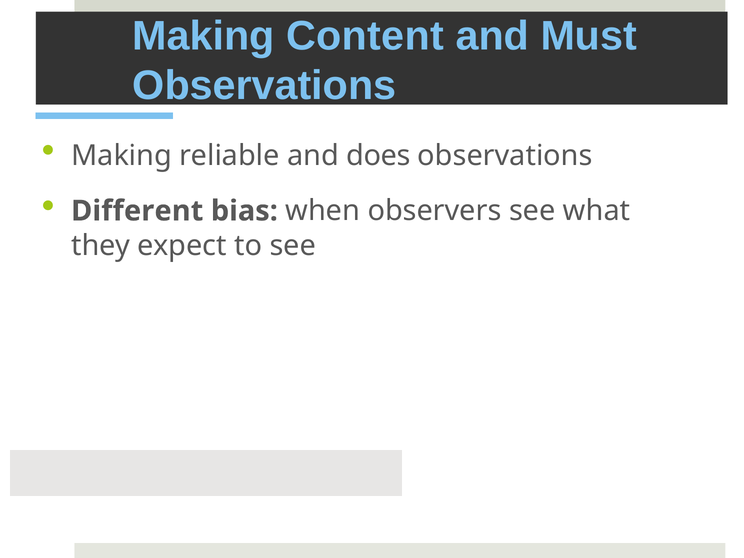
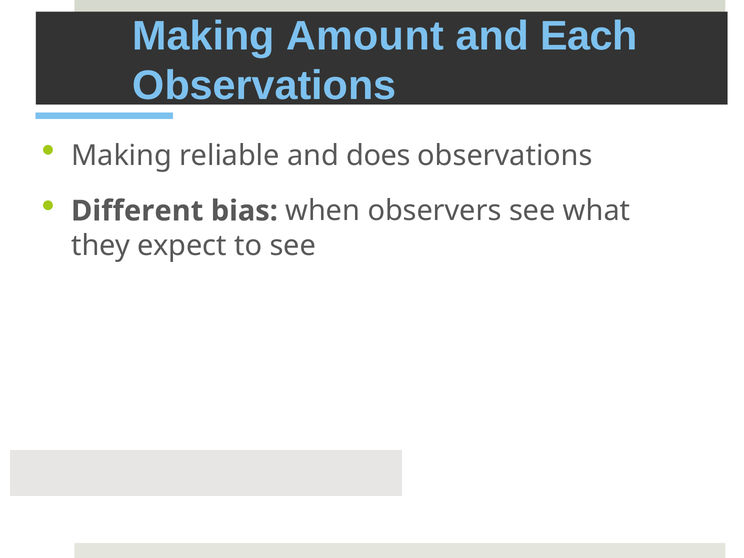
Content: Content -> Amount
Must: Must -> Each
